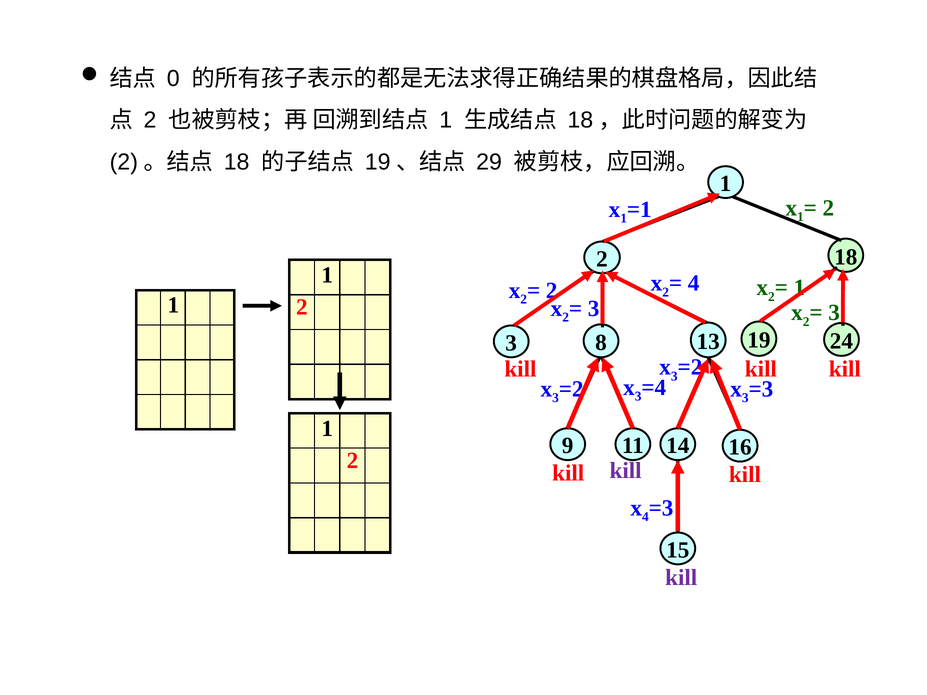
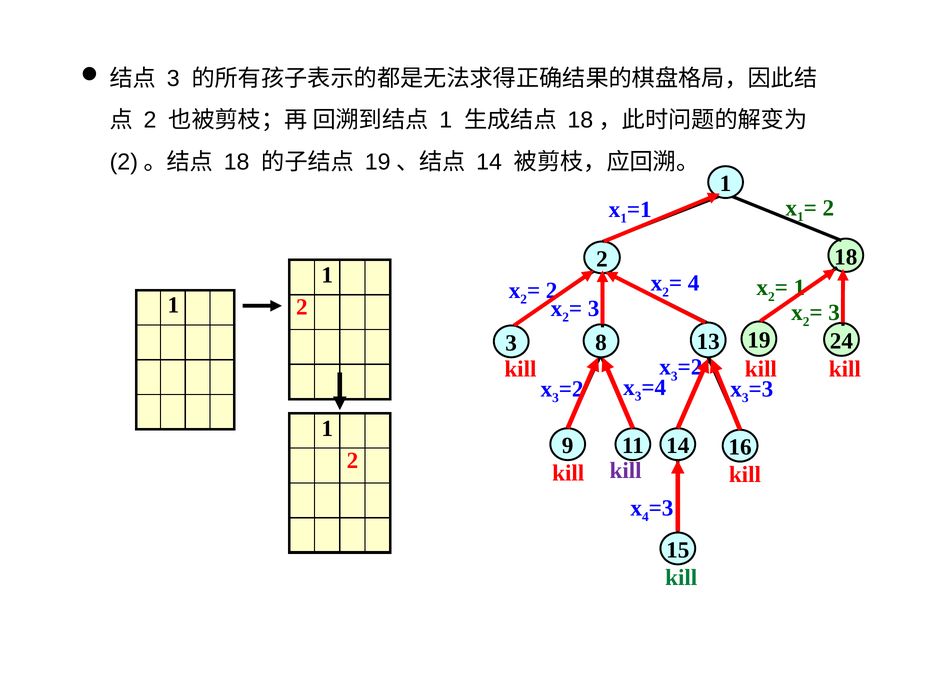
0 at (173, 79): 0 -> 3
29 at (489, 162): 29 -> 14
kill at (681, 578) colour: purple -> green
